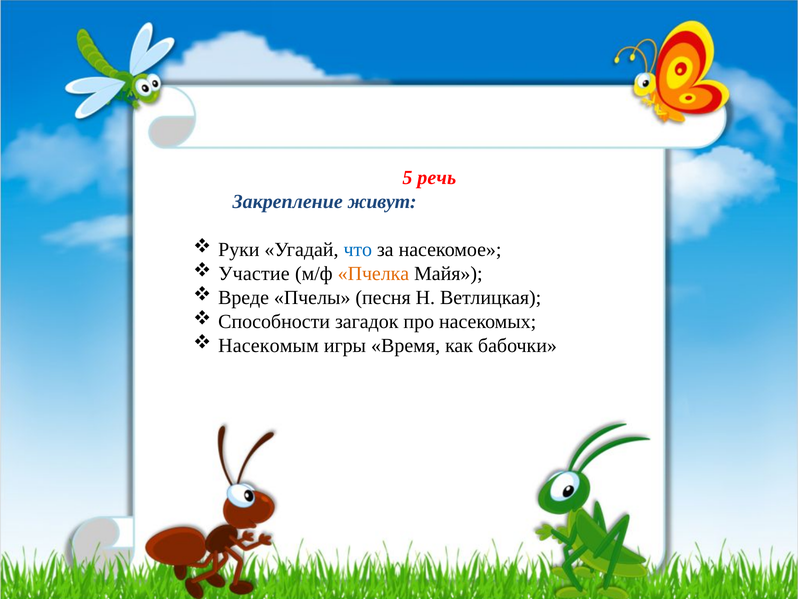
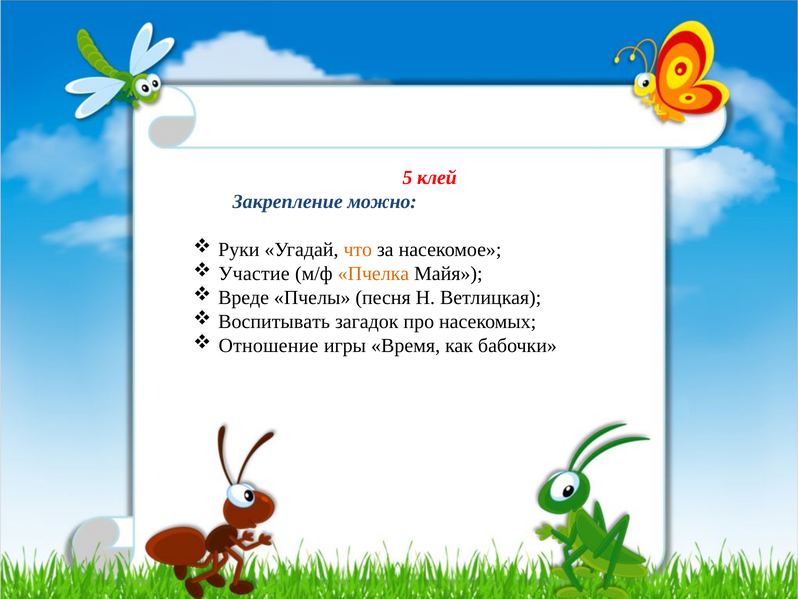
речь: речь -> клей
живут: живут -> можно
что colour: blue -> orange
Способности: Способности -> Воспитывать
Насекомым: Насекомым -> Отношение
